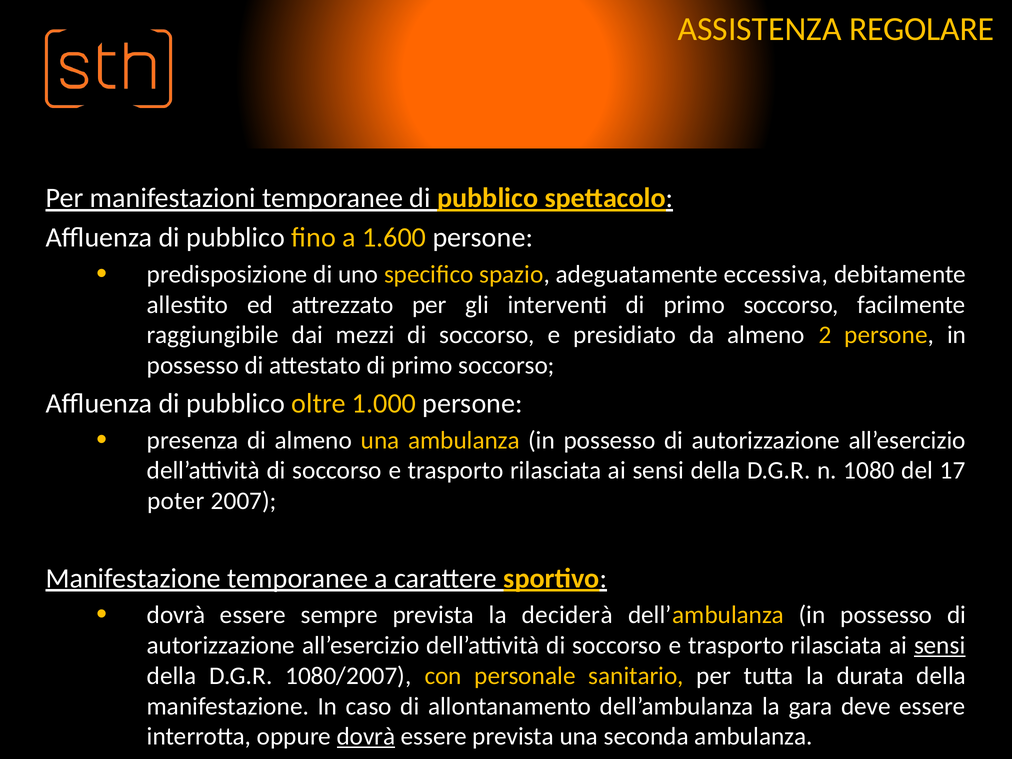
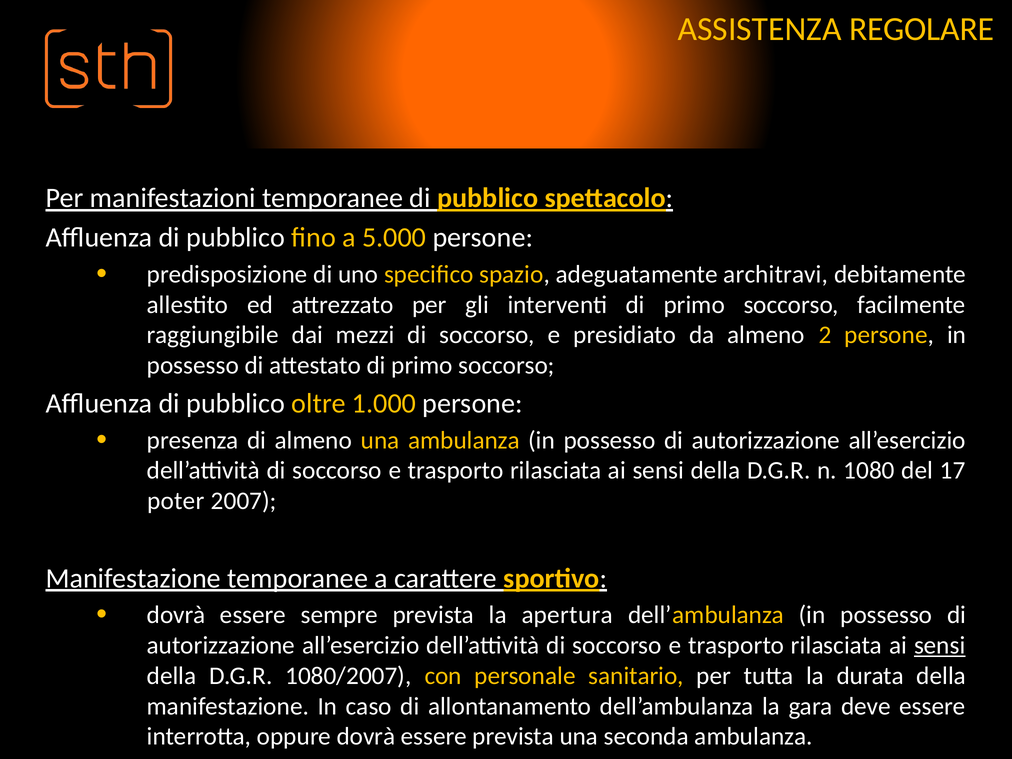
1.600: 1.600 -> 5.000
eccessiva: eccessiva -> architravi
deciderà: deciderà -> apertura
dovrà at (366, 737) underline: present -> none
